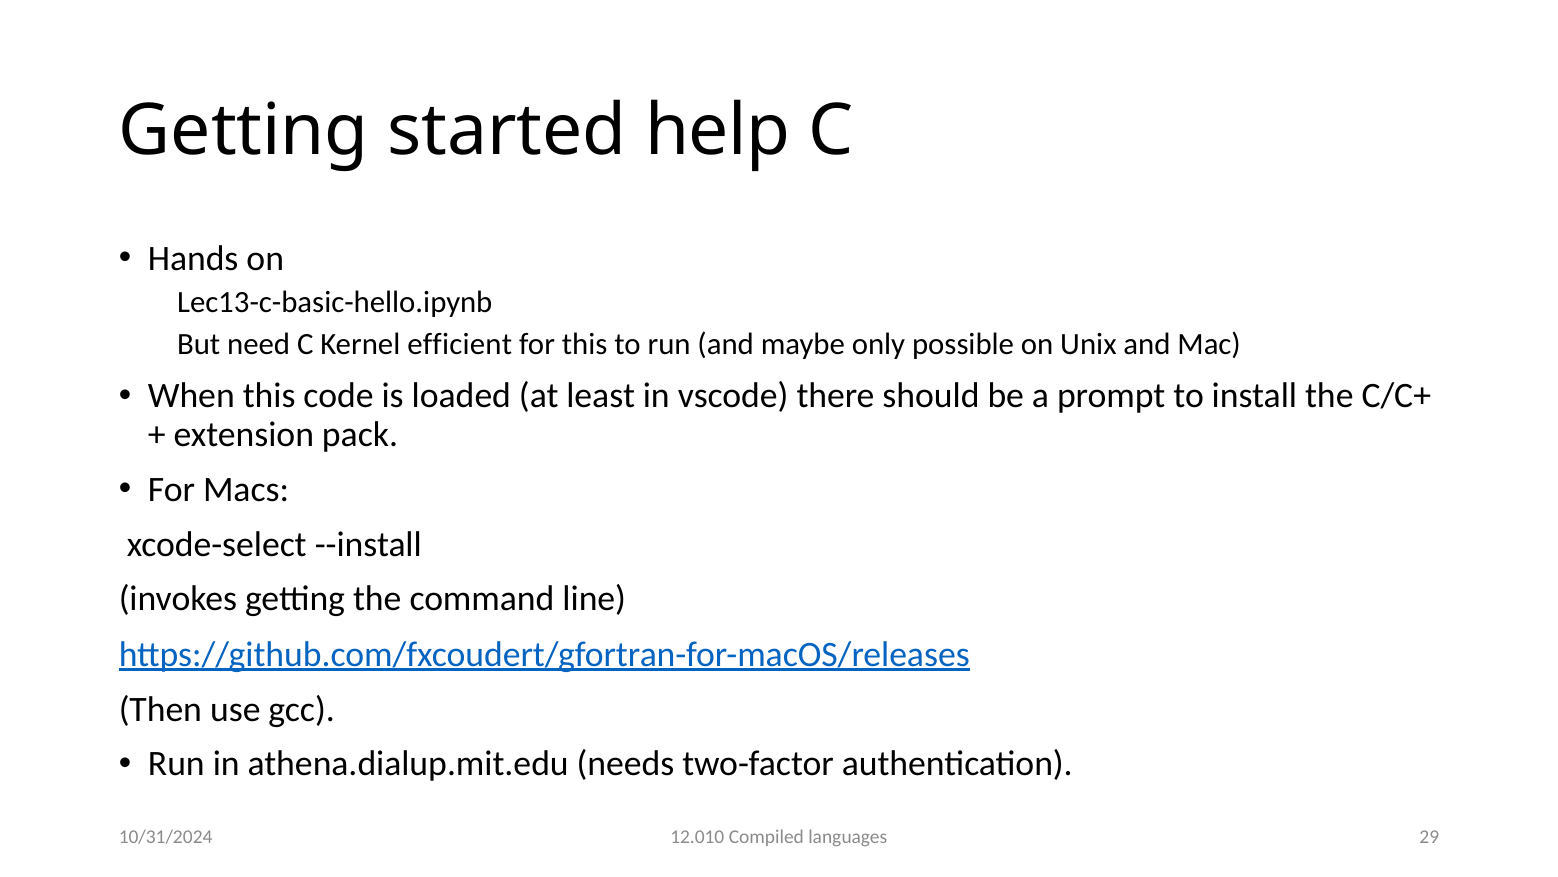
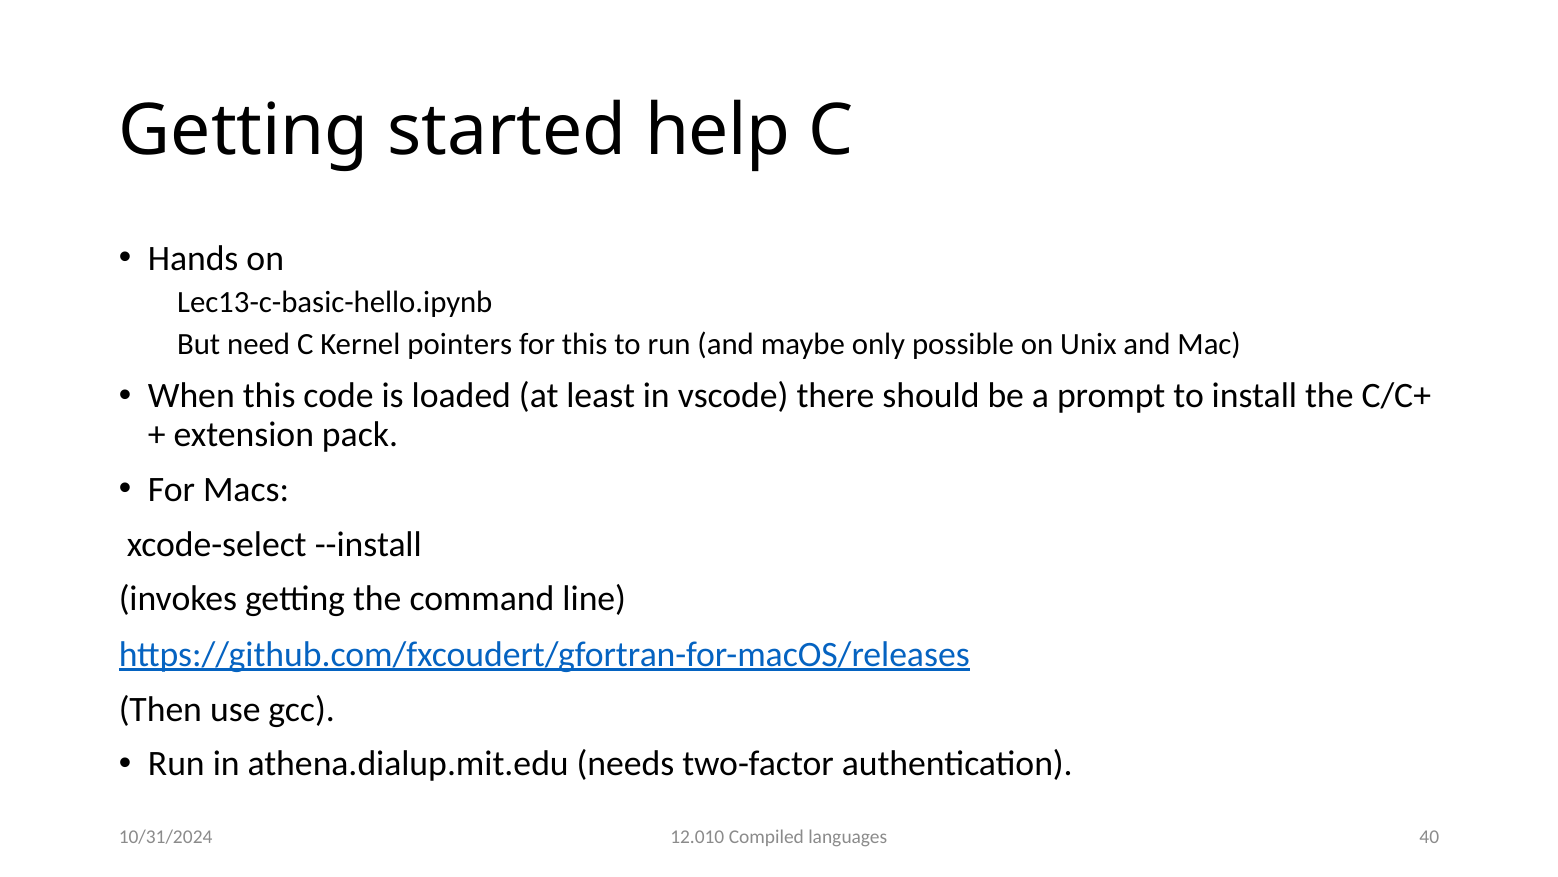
efficient: efficient -> pointers
29: 29 -> 40
